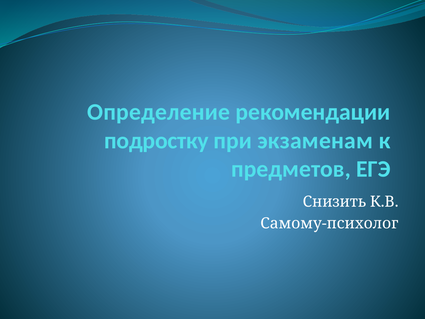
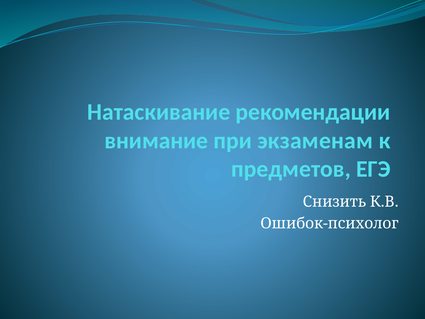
Определение: Определение -> Натаскивание
подростку: подростку -> внимание
Самому-психолог: Самому-психолог -> Ошибок-психолог
